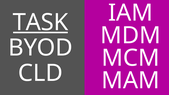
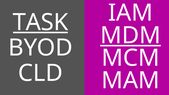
MDM underline: none -> present
